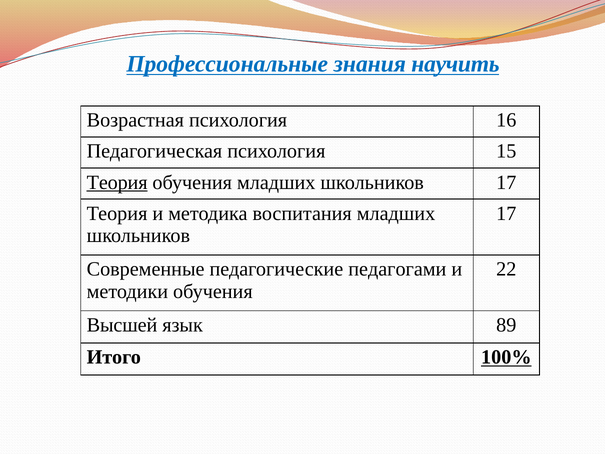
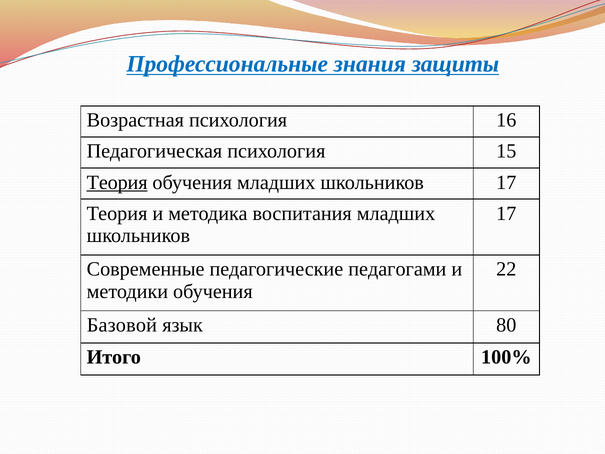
научить: научить -> защиты
Высшей: Высшей -> Базовой
89: 89 -> 80
100% underline: present -> none
